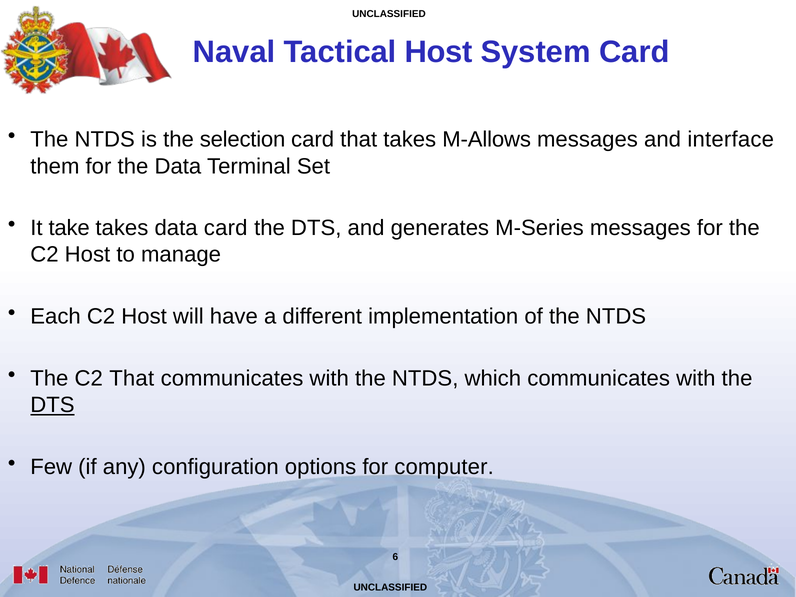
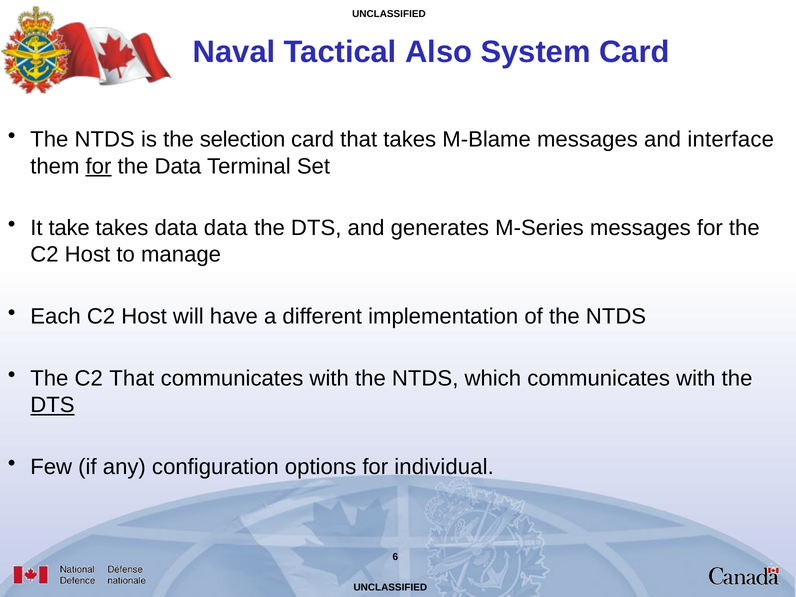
Tactical Host: Host -> Also
M-Allows: M-Allows -> M-Blame
for at (99, 166) underline: none -> present
data card: card -> data
computer: computer -> individual
